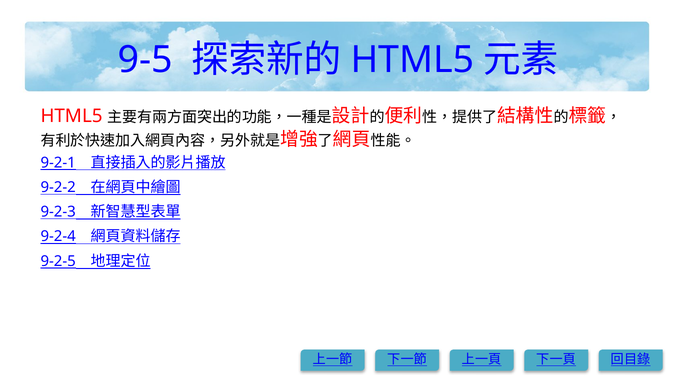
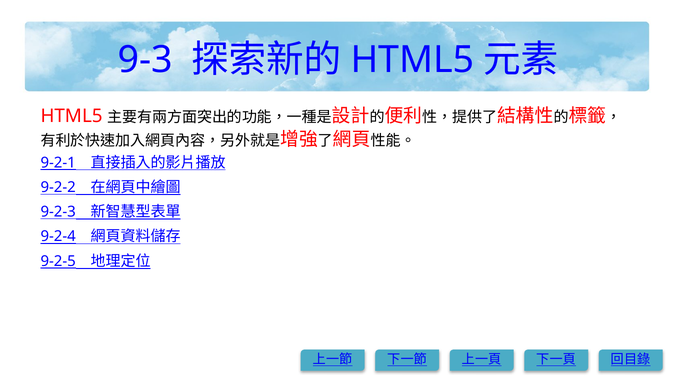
9-5: 9-5 -> 9-3
